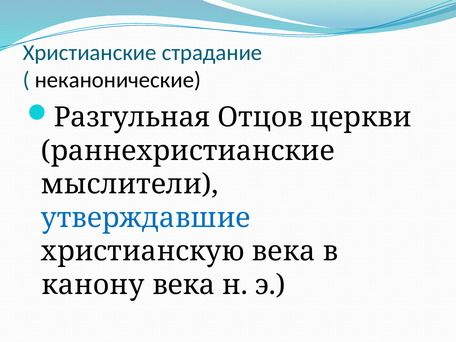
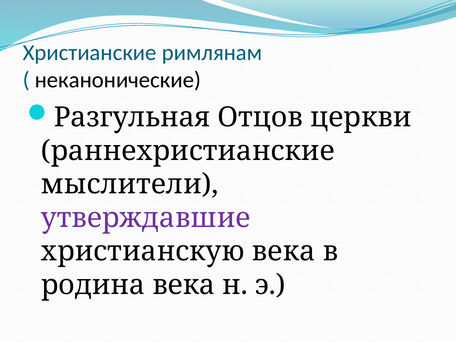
страдание: страдание -> римлянам
утверждавшие colour: blue -> purple
канону: канону -> родина
